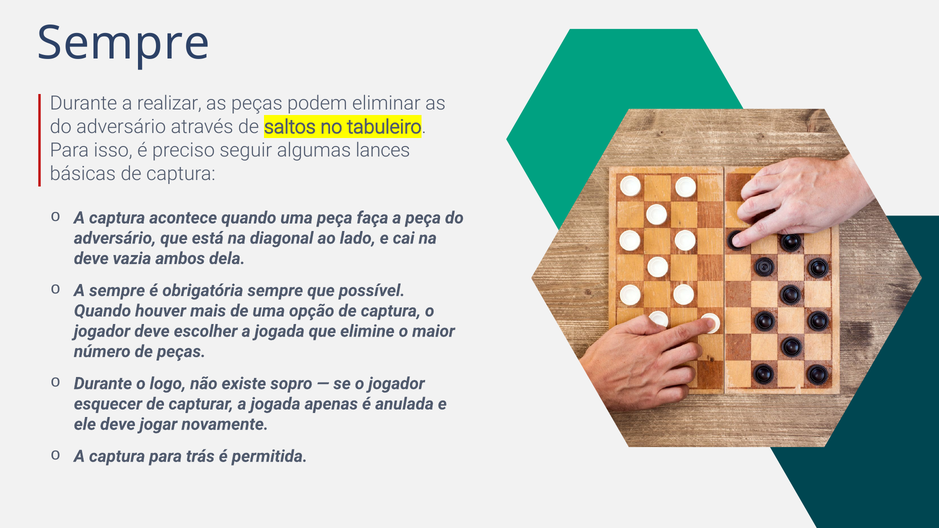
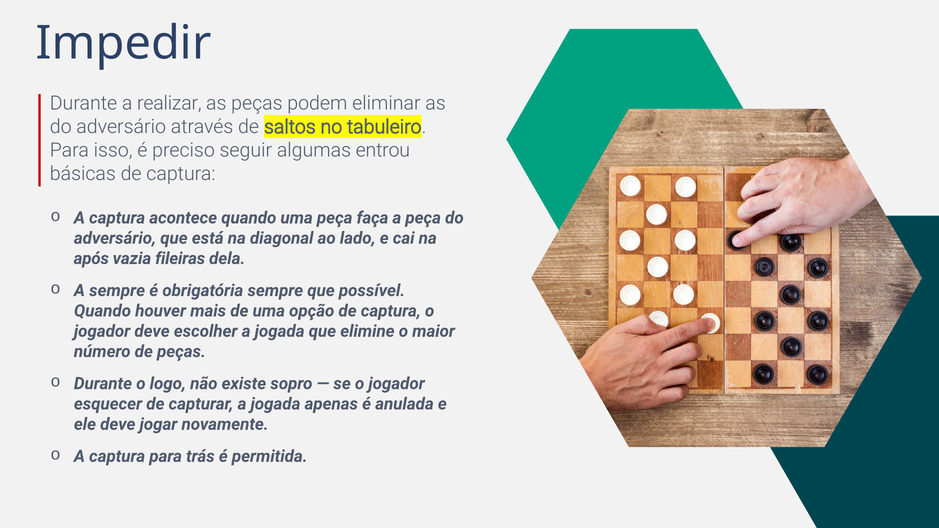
Sempre at (123, 44): Sempre -> Impedir
lances: lances -> entrou
deve at (91, 259): deve -> após
ambos: ambos -> fileiras
